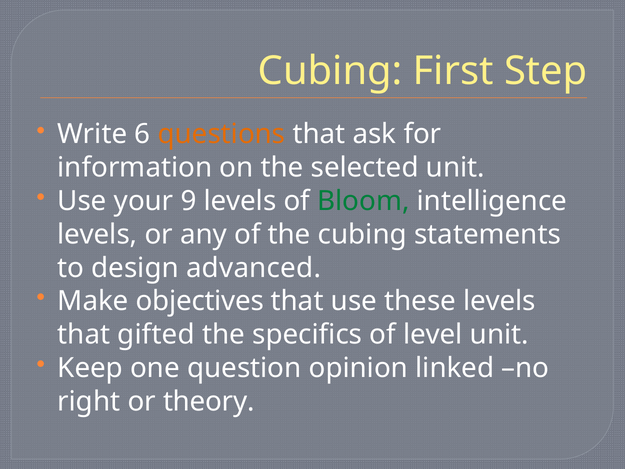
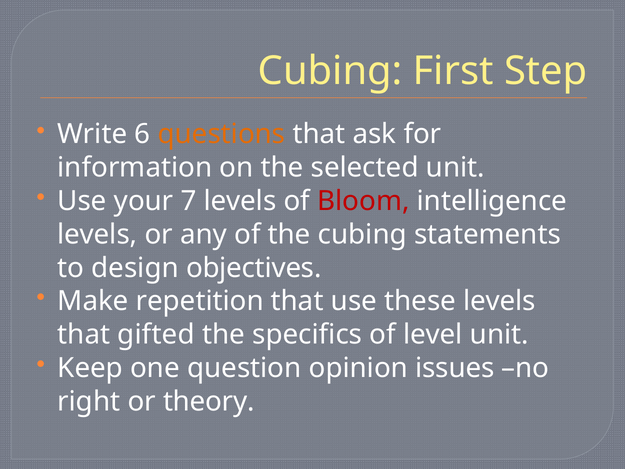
9: 9 -> 7
Bloom colour: green -> red
advanced: advanced -> objectives
objectives: objectives -> repetition
linked: linked -> issues
